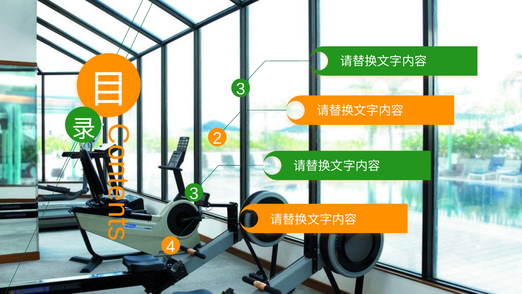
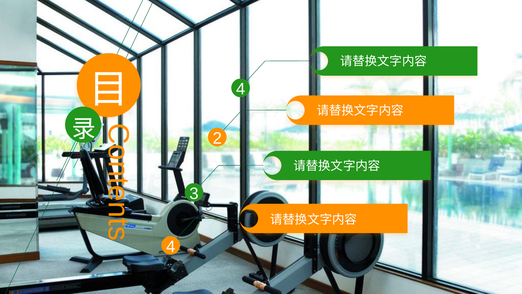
3 at (241, 89): 3 -> 4
